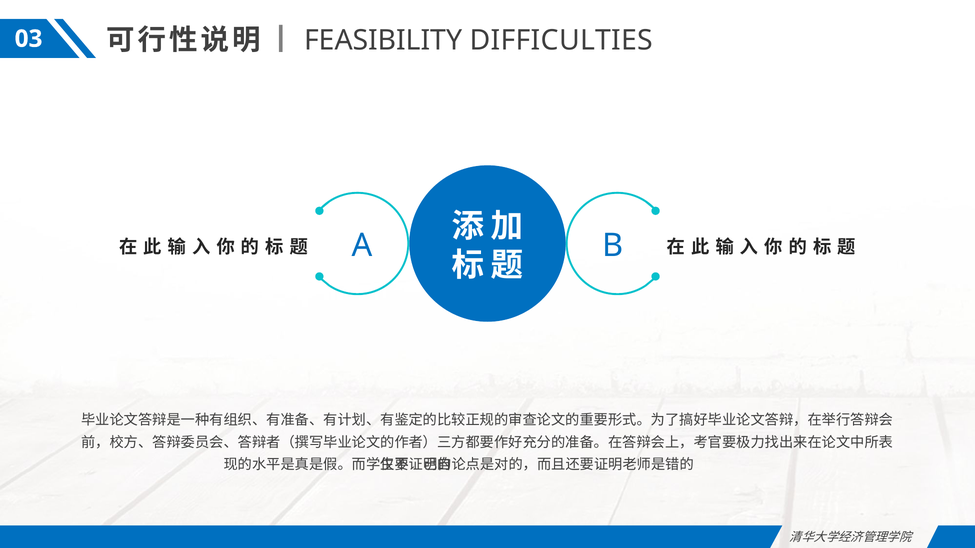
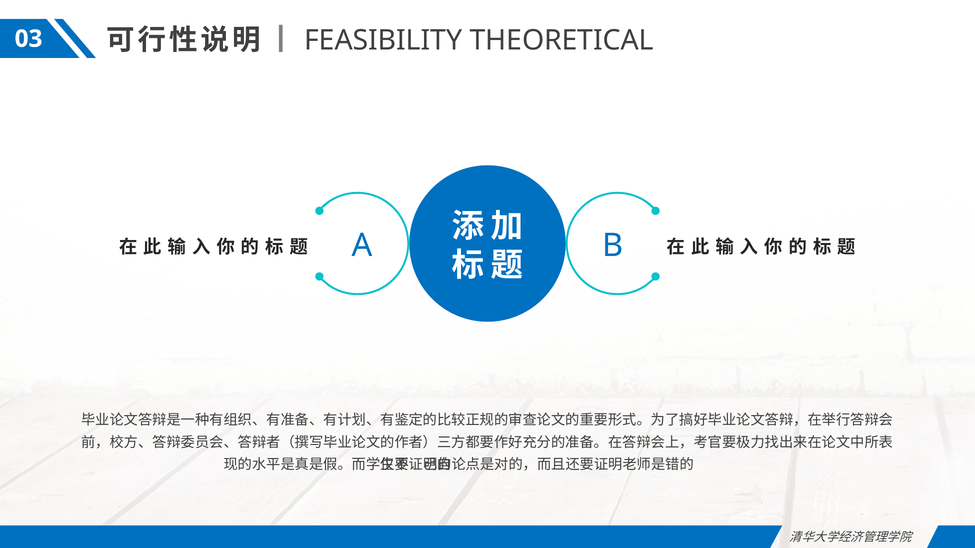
DIFFICULTIES: DIFFICULTIES -> THEORETICAL
